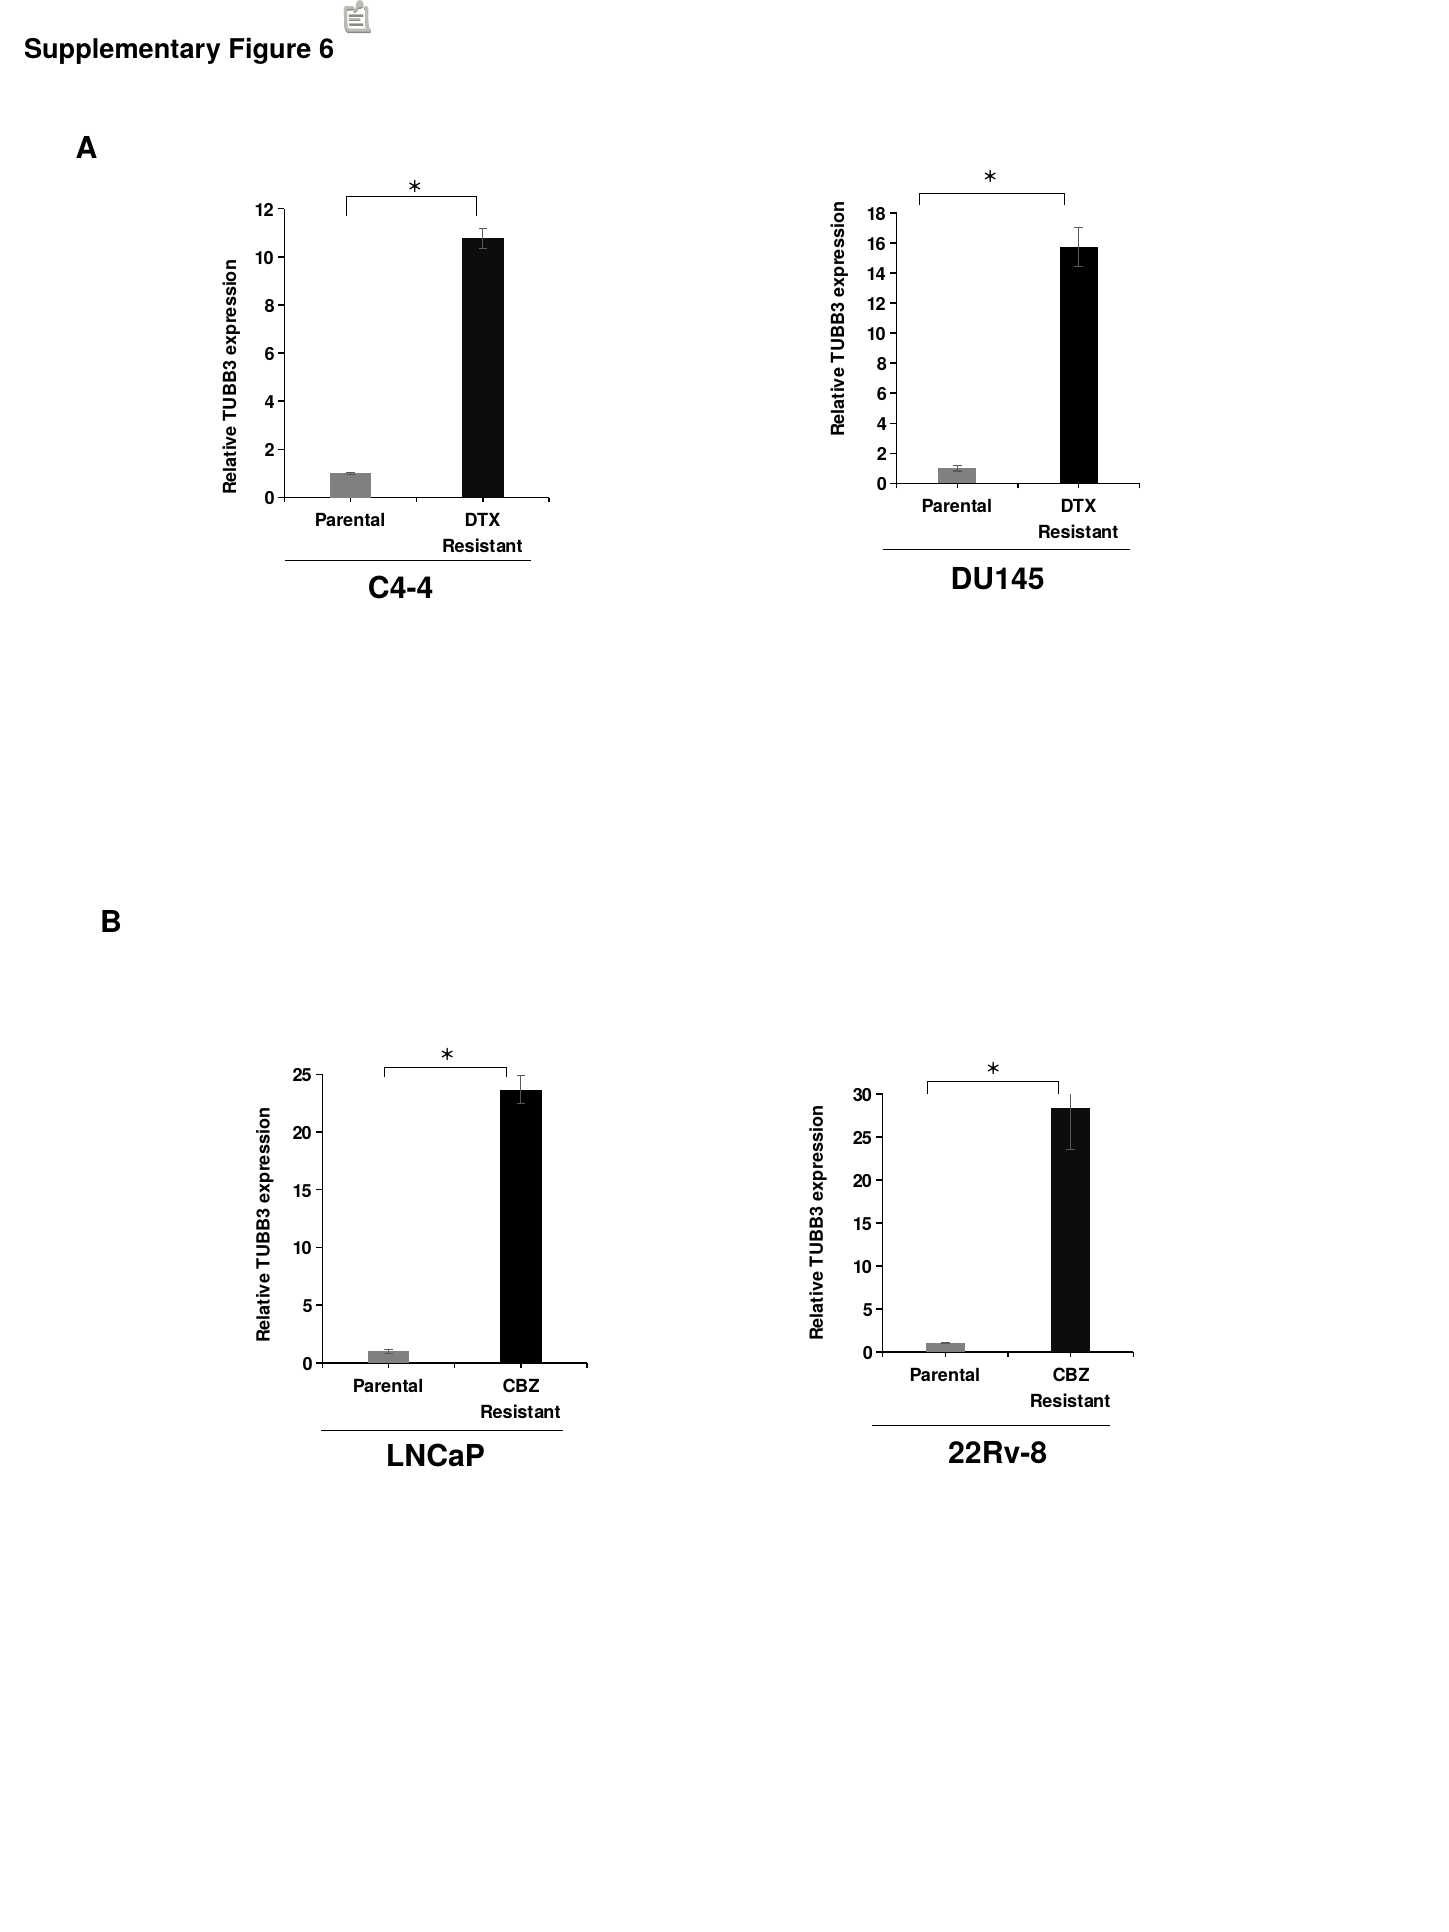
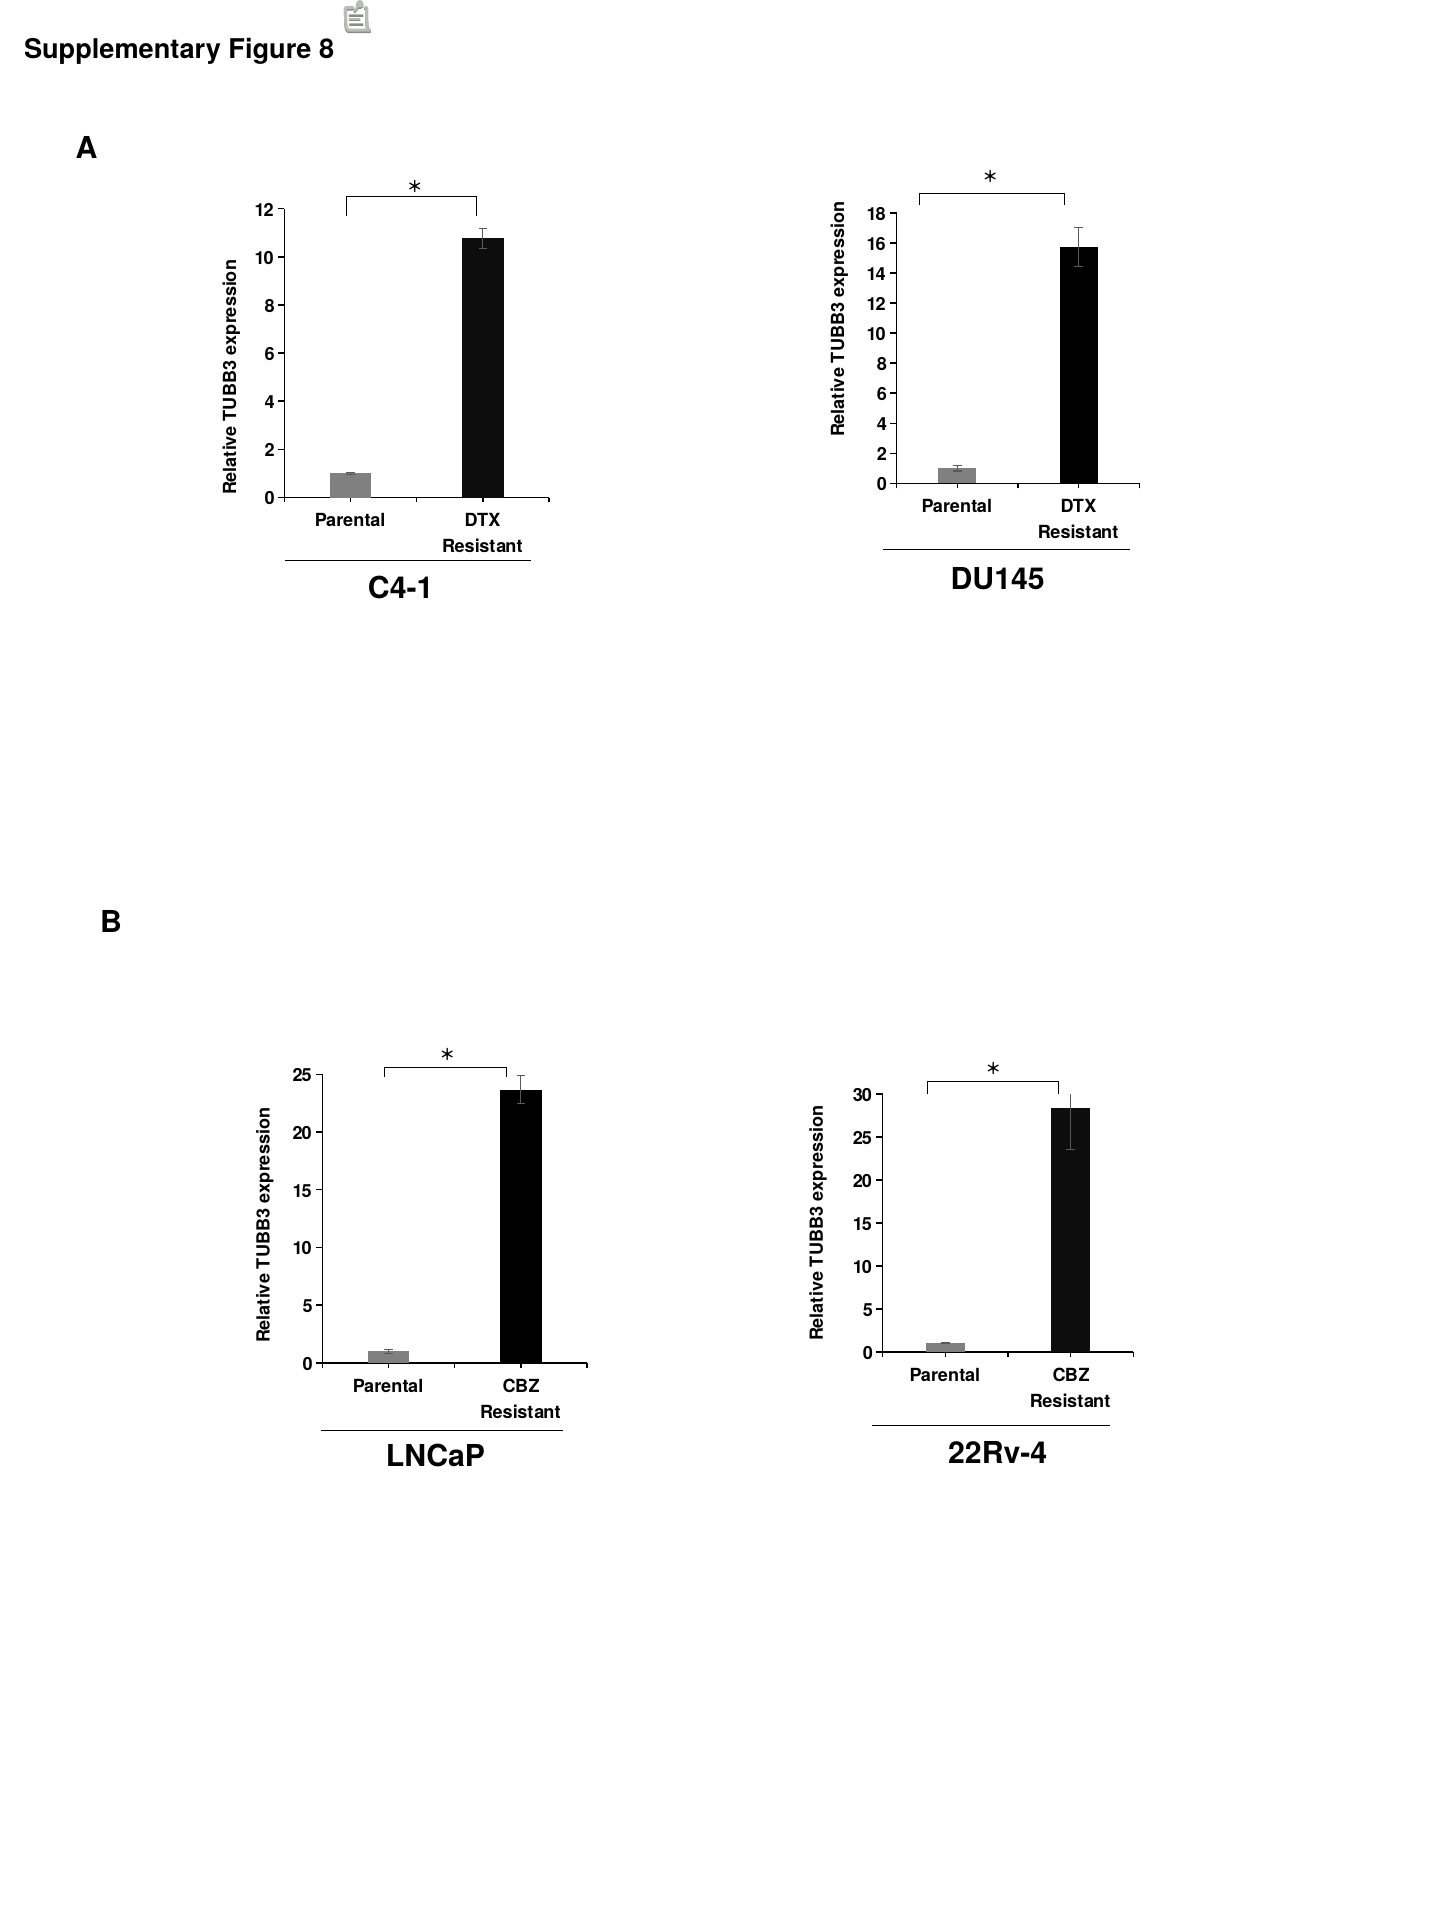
Figure 6: 6 -> 8
C4-4: C4-4 -> C4-1
22Rv-8: 22Rv-8 -> 22Rv-4
